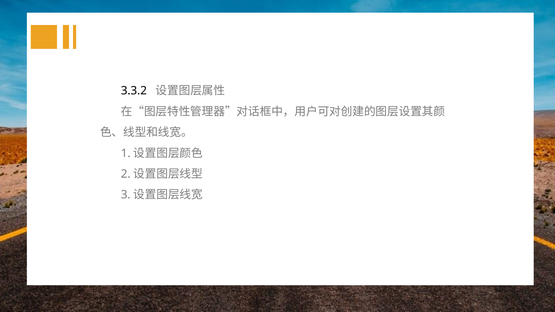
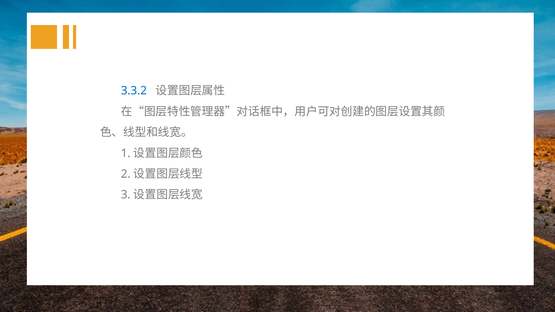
3.3.2 colour: black -> blue
